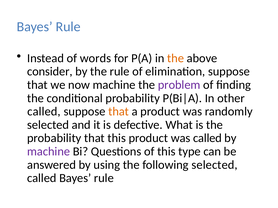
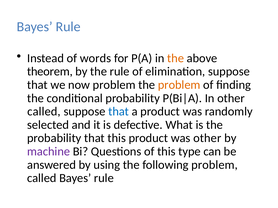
consider: consider -> theorem
now machine: machine -> problem
problem at (179, 85) colour: purple -> orange
that at (119, 112) colour: orange -> blue
was called: called -> other
following selected: selected -> problem
